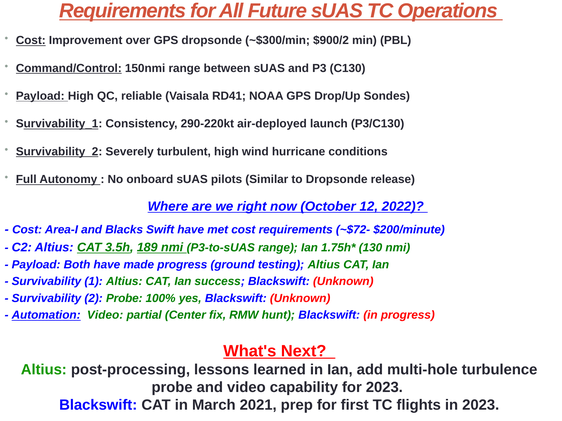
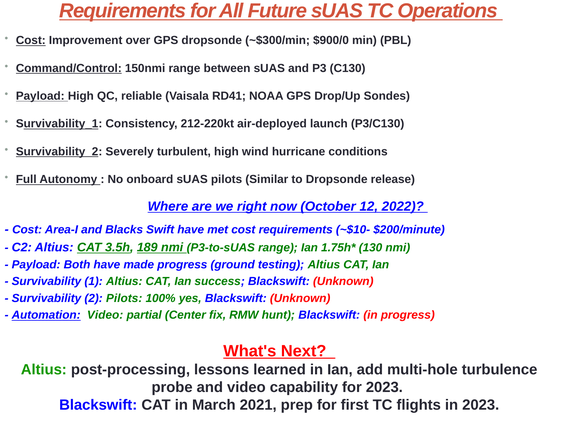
$900/2: $900/2 -> $900/0
290-220kt: 290-220kt -> 212-220kt
~$72-: ~$72- -> ~$10-
2 Probe: Probe -> Pilots
